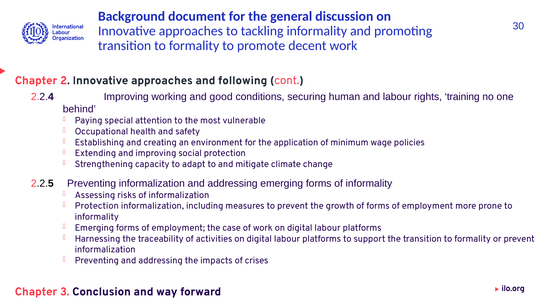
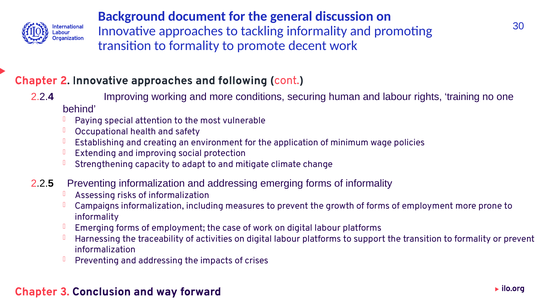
and good: good -> more
Protection at (97, 206): Protection -> Campaigns
